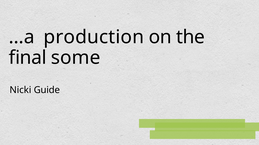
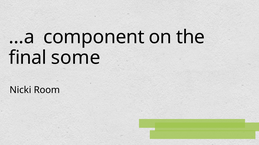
production: production -> component
Guide: Guide -> Room
